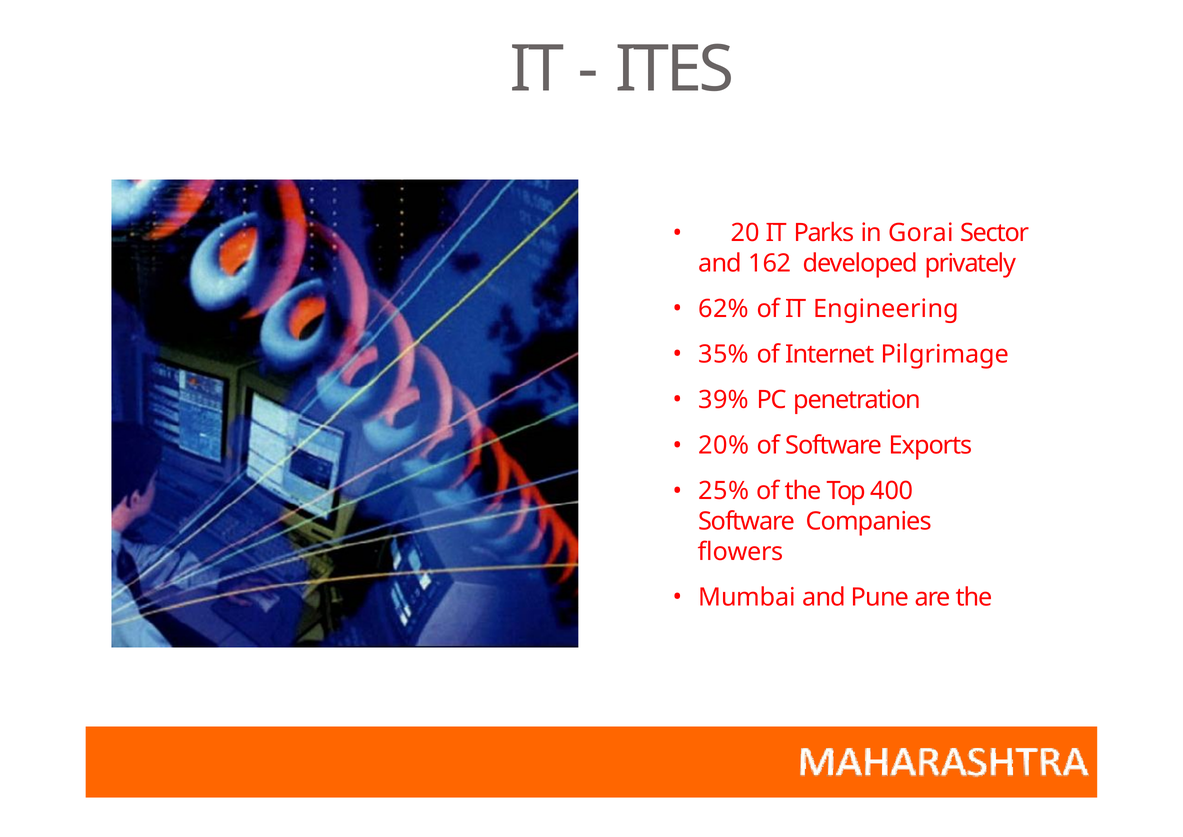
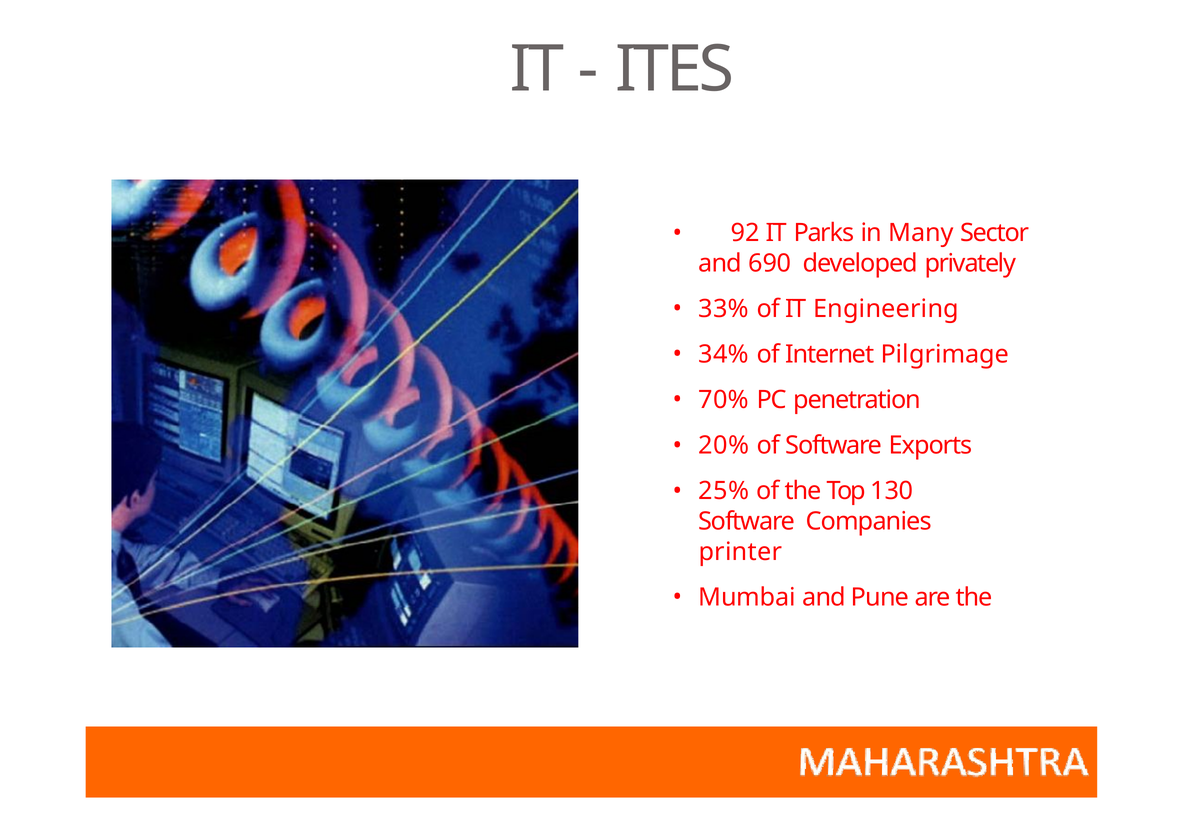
20: 20 -> 92
Gorai: Gorai -> Many
162: 162 -> 690
62%: 62% -> 33%
35%: 35% -> 34%
39%: 39% -> 70%
400: 400 -> 130
flowers: flowers -> printer
